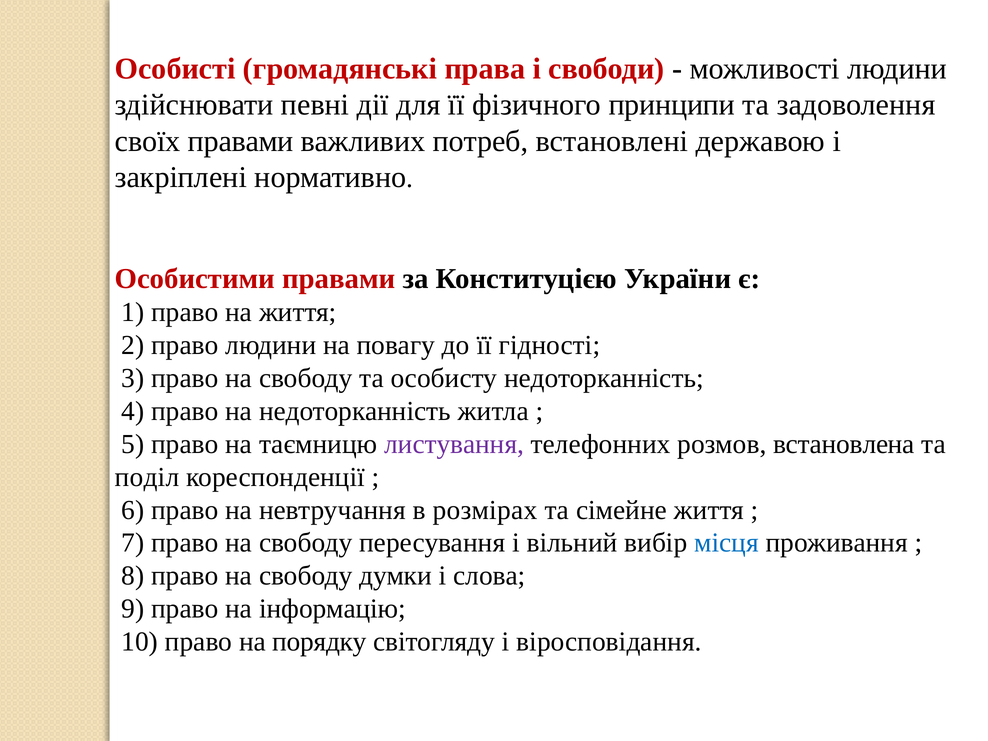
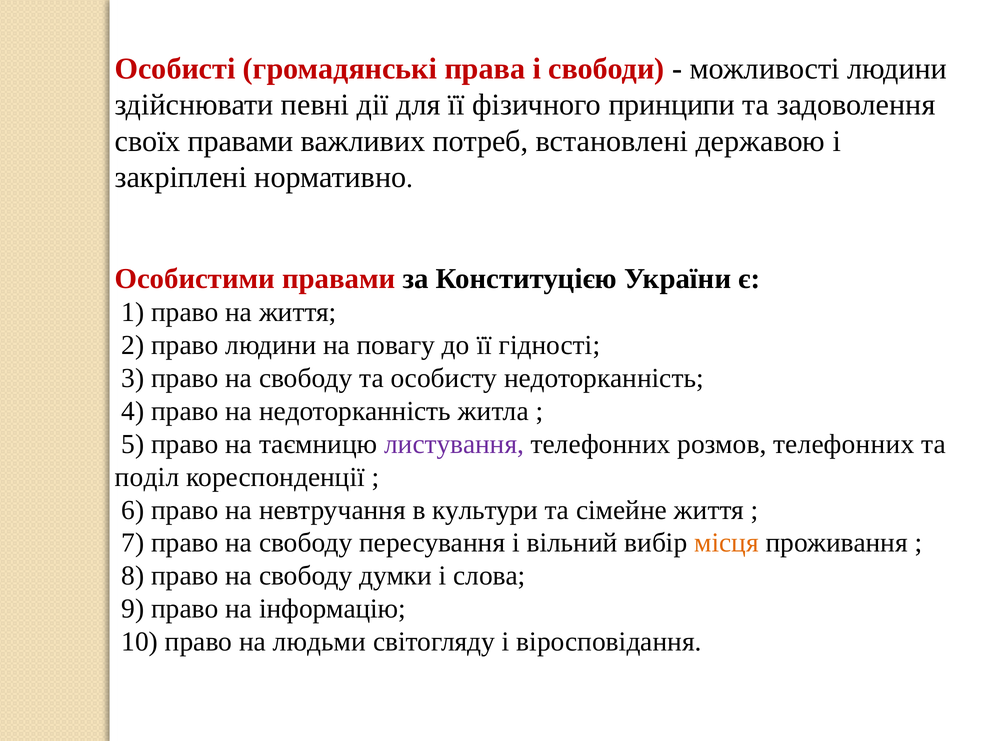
розмов встановлена: встановлена -> телефонних
розмірах: розмірах -> культури
місця colour: blue -> orange
порядку: порядку -> людьми
